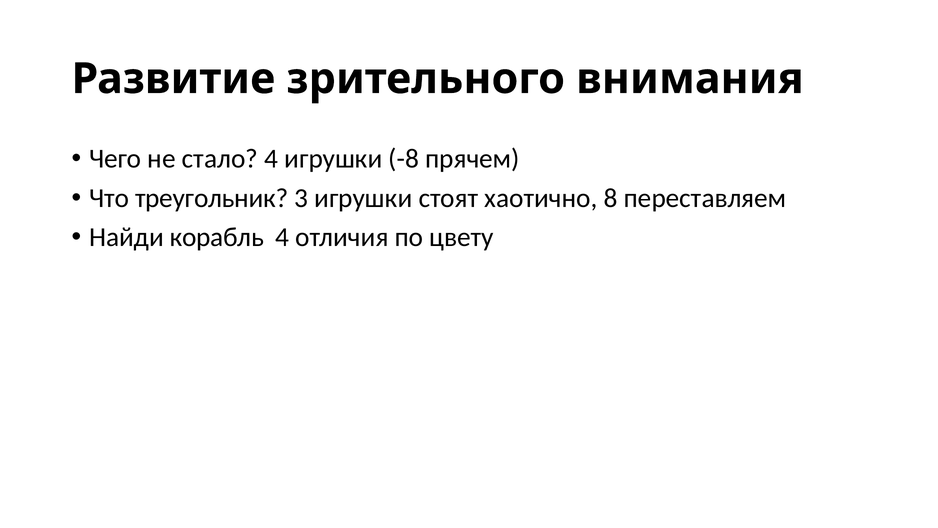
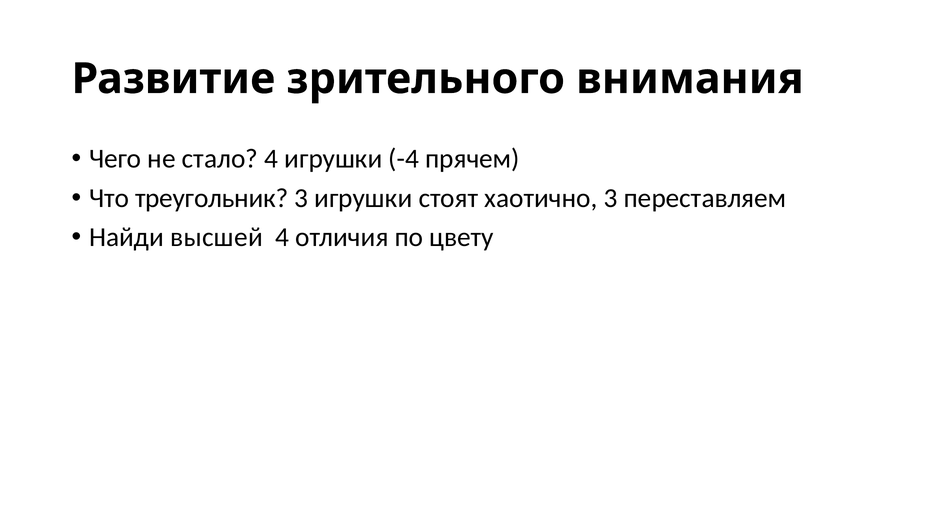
-8: -8 -> -4
хаотично 8: 8 -> 3
корабль: корабль -> высшей
